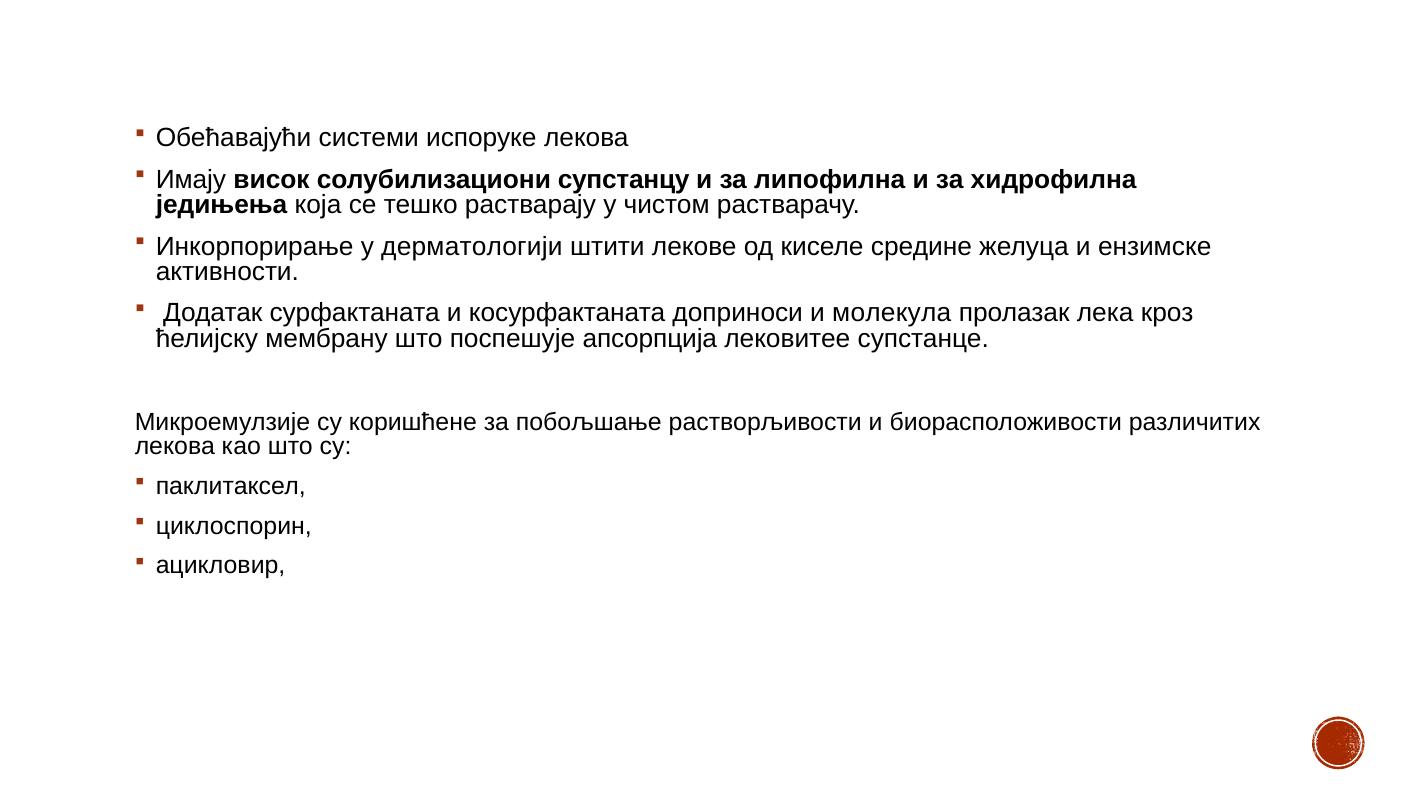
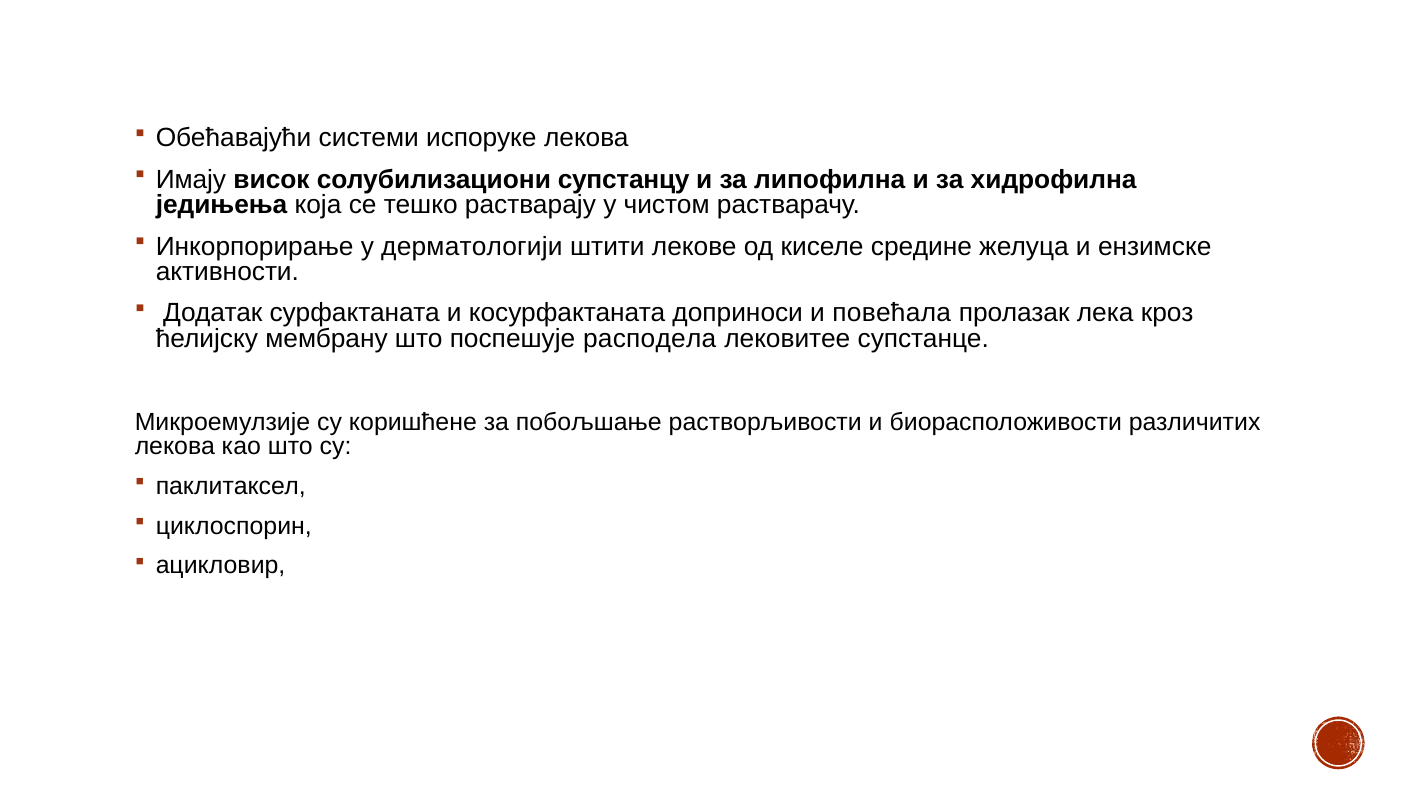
молекула: молекула -> повећала
апсорпција: апсорпција -> расподела
